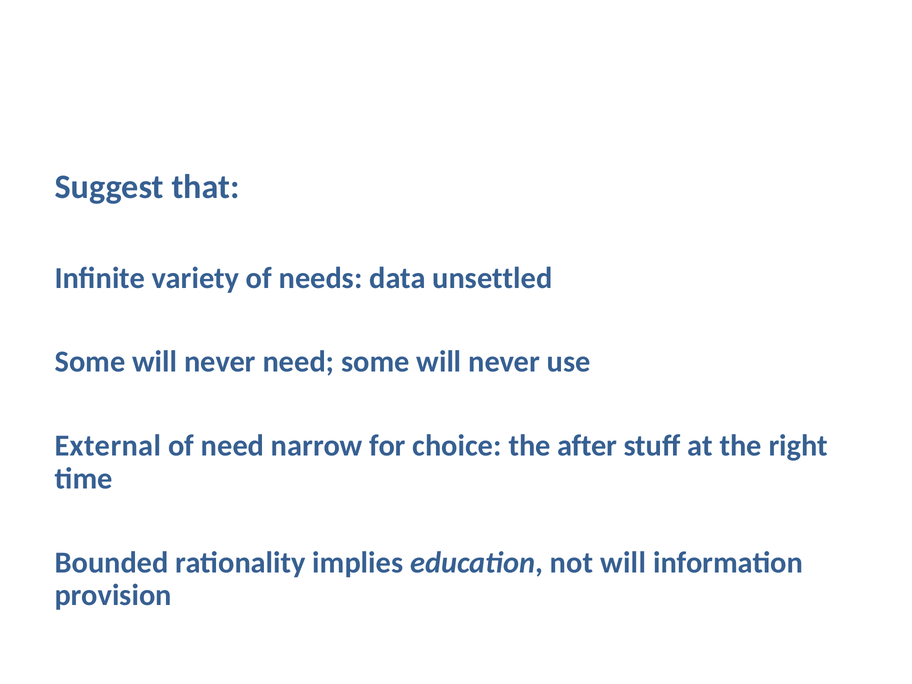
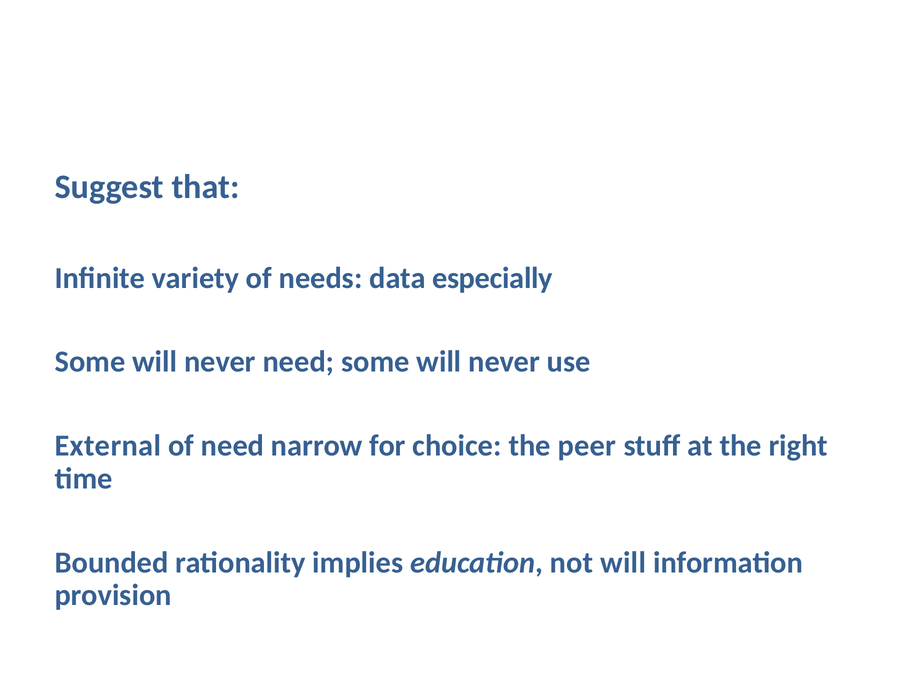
unsettled: unsettled -> especially
after: after -> peer
